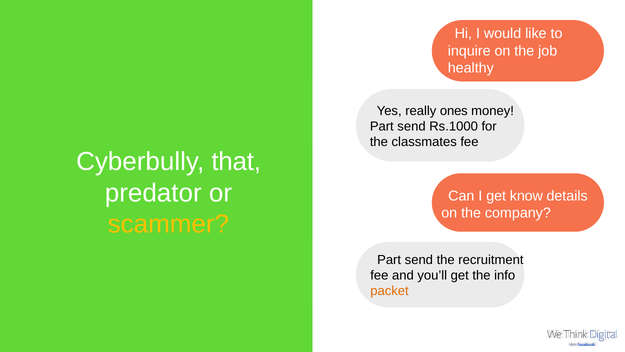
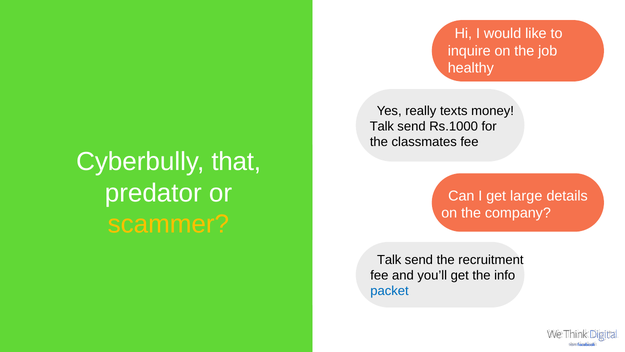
ones: ones -> texts
Part at (382, 126): Part -> Talk
know: know -> large
Part at (389, 259): Part -> Talk
packet colour: orange -> blue
